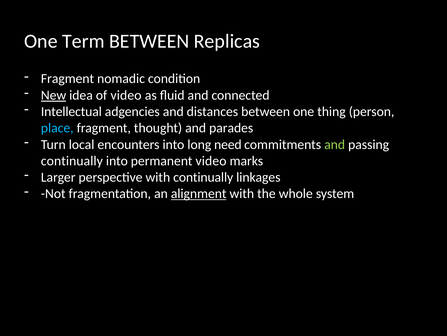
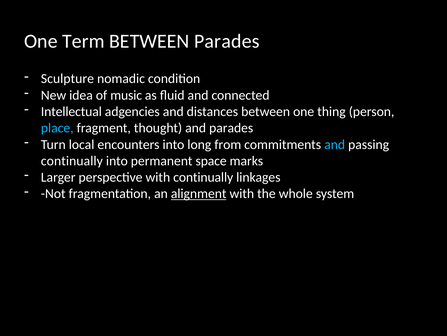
BETWEEN Replicas: Replicas -> Parades
Fragment at (68, 79): Fragment -> Sculpture
New underline: present -> none
of video: video -> music
need: need -> from
and at (335, 144) colour: light green -> light blue
permanent video: video -> space
